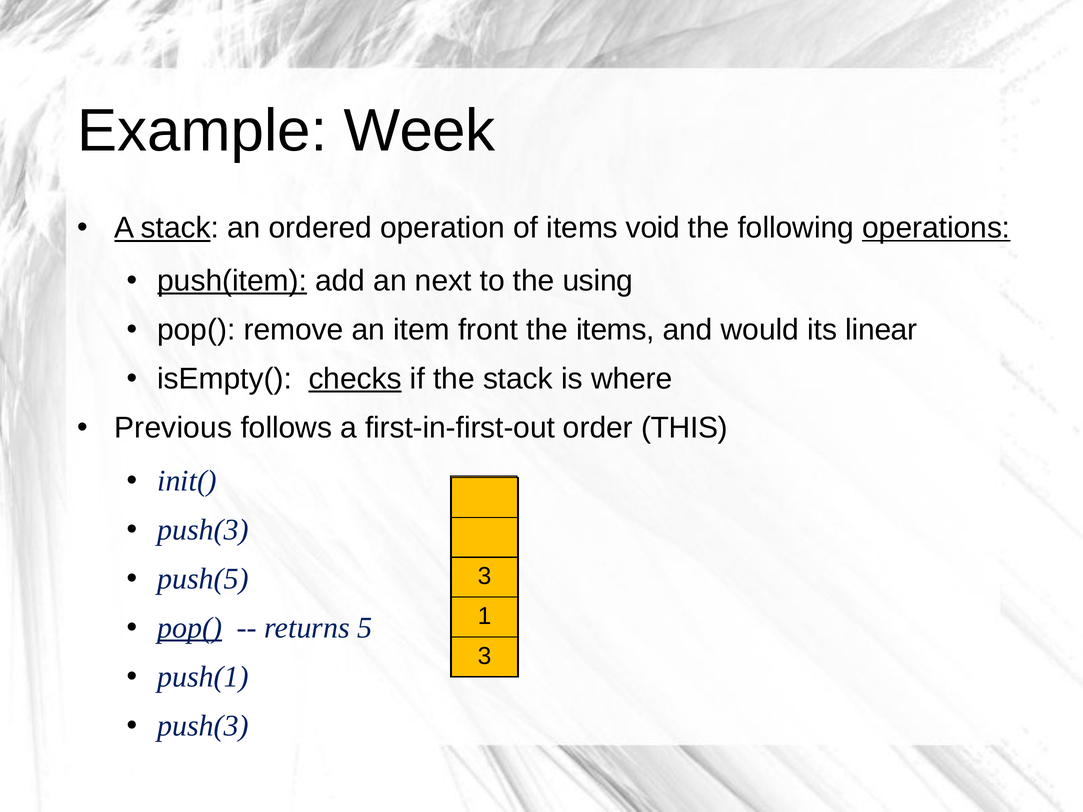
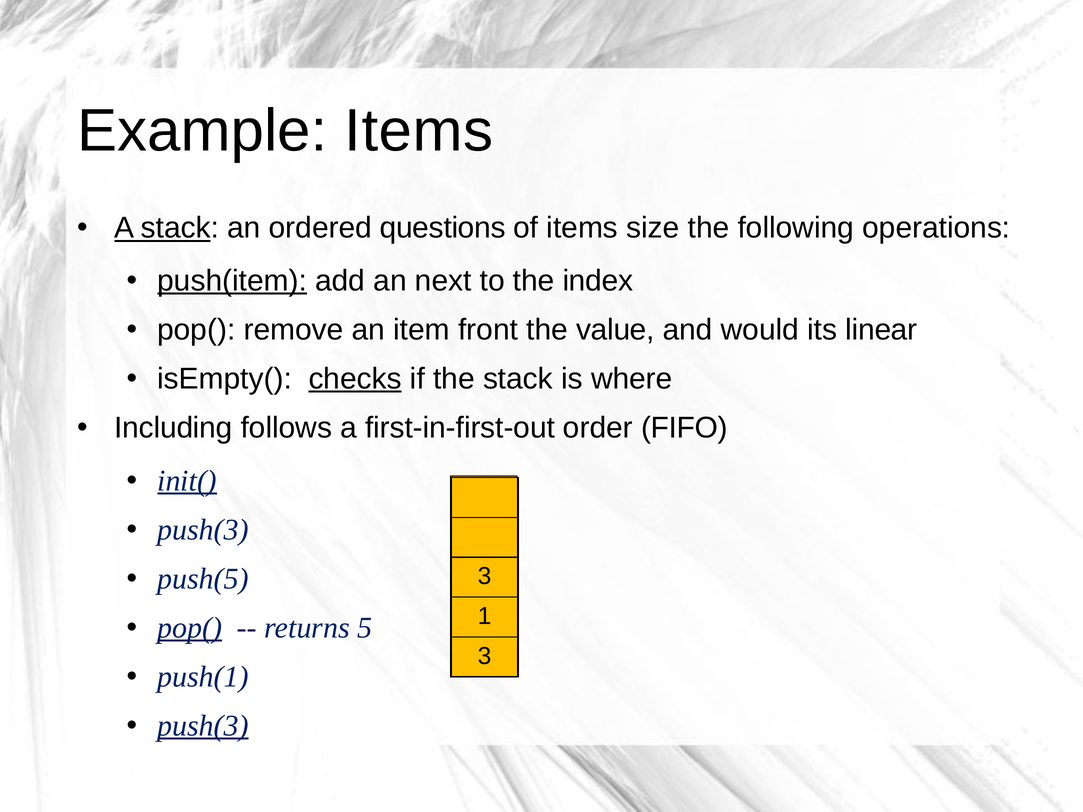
Example Week: Week -> Items
operation: operation -> questions
void: void -> size
operations underline: present -> none
using: using -> index
the items: items -> value
Previous: Previous -> Including
THIS: THIS -> FIFO
init( underline: none -> present
push(3 at (203, 726) underline: none -> present
